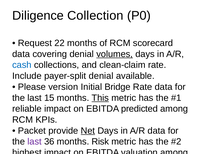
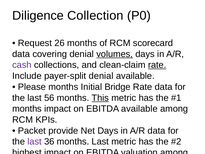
22: 22 -> 26
cash at (22, 65) colour: blue -> purple
rate at (157, 65) underline: none -> present
Please version: version -> months
15: 15 -> 56
reliable at (27, 109): reliable -> months
EBITDA predicted: predicted -> available
Net at (88, 130) underline: present -> none
months Risk: Risk -> Last
